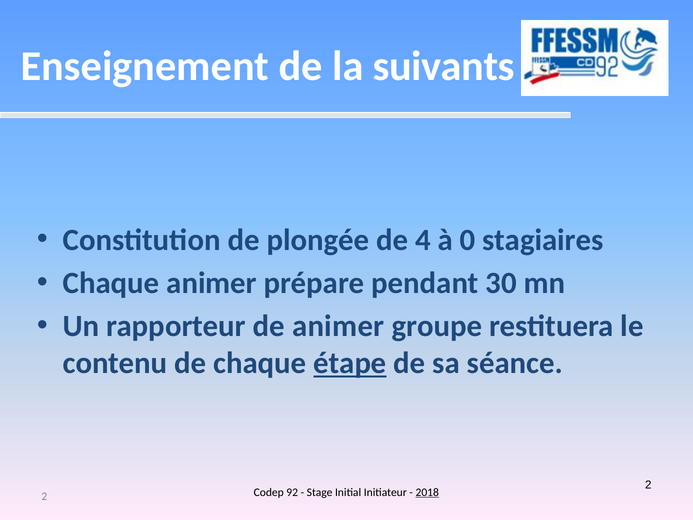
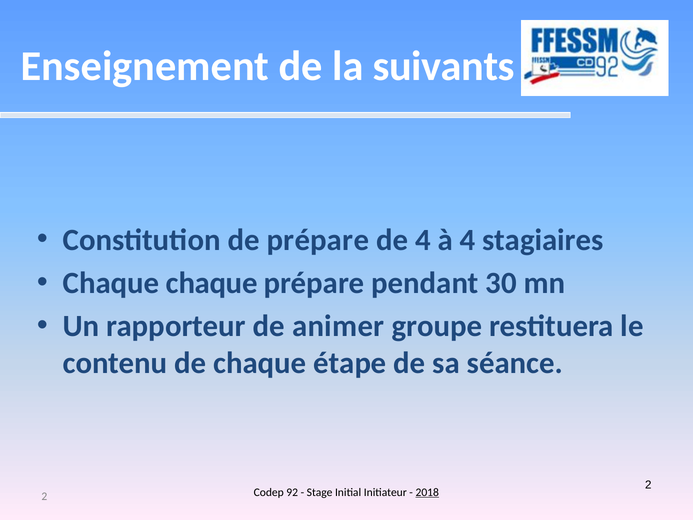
de plongée: plongée -> prépare
à 0: 0 -> 4
Chaque animer: animer -> chaque
étape underline: present -> none
